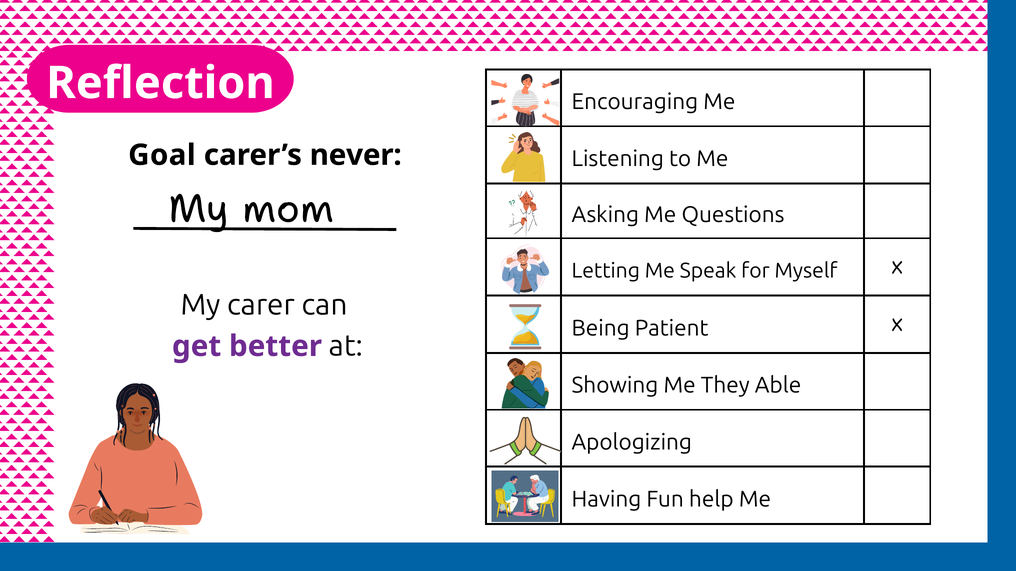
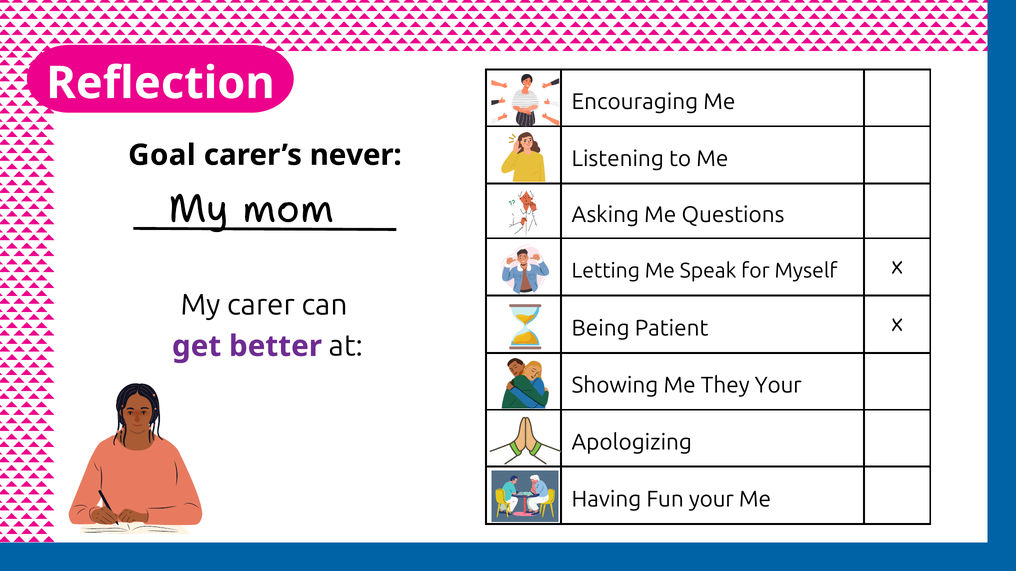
They Able: Able -> Your
Fun help: help -> your
